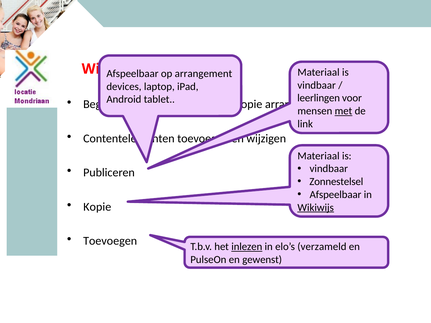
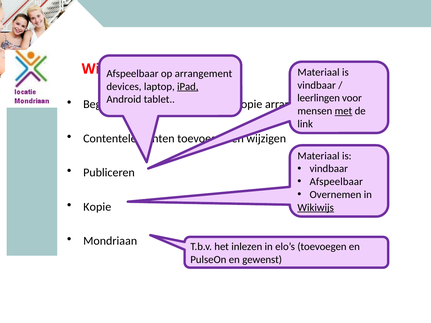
iPad underline: none -> present
Zonnestelsel at (336, 182): Zonnestelsel -> Afspeelbaar
Afspeelbaar at (336, 195): Afspeelbaar -> Overnemen
Toevoegen at (110, 241): Toevoegen -> Mondriaan
inlezen underline: present -> none
elo’s verzameld: verzameld -> toevoegen
